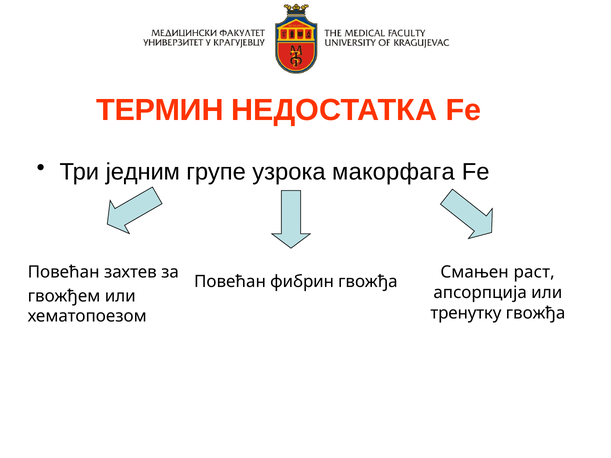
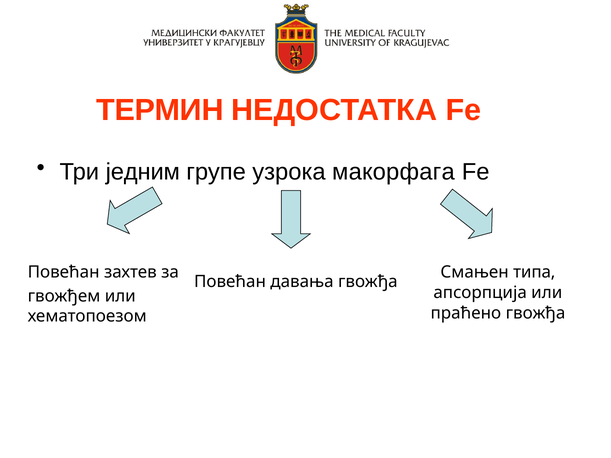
раст: раст -> типа
фибрин: фибрин -> давања
тренутку: тренутку -> праћено
